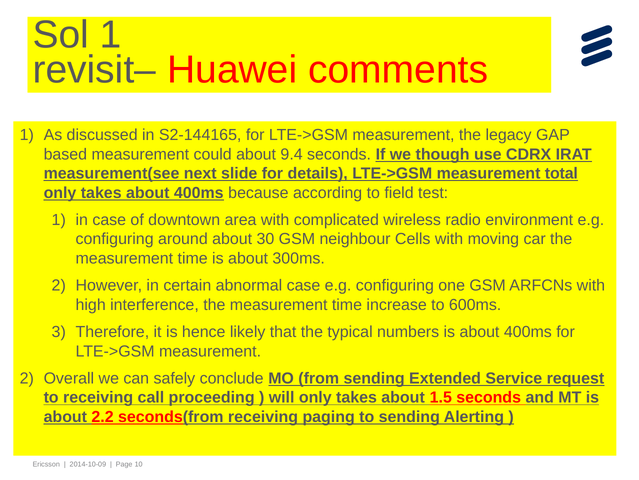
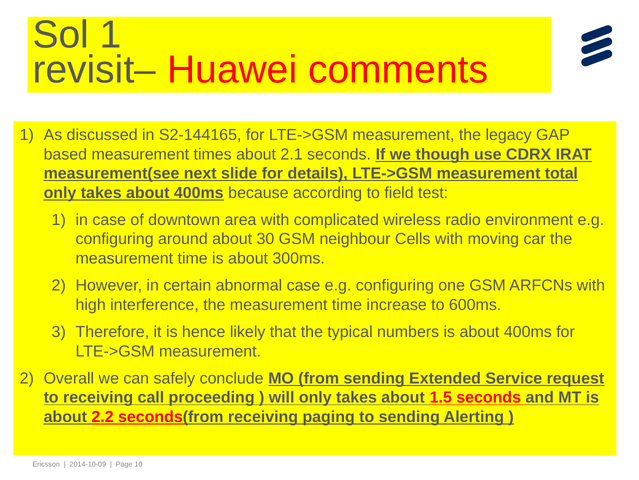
could: could -> times
9.4: 9.4 -> 2.1
